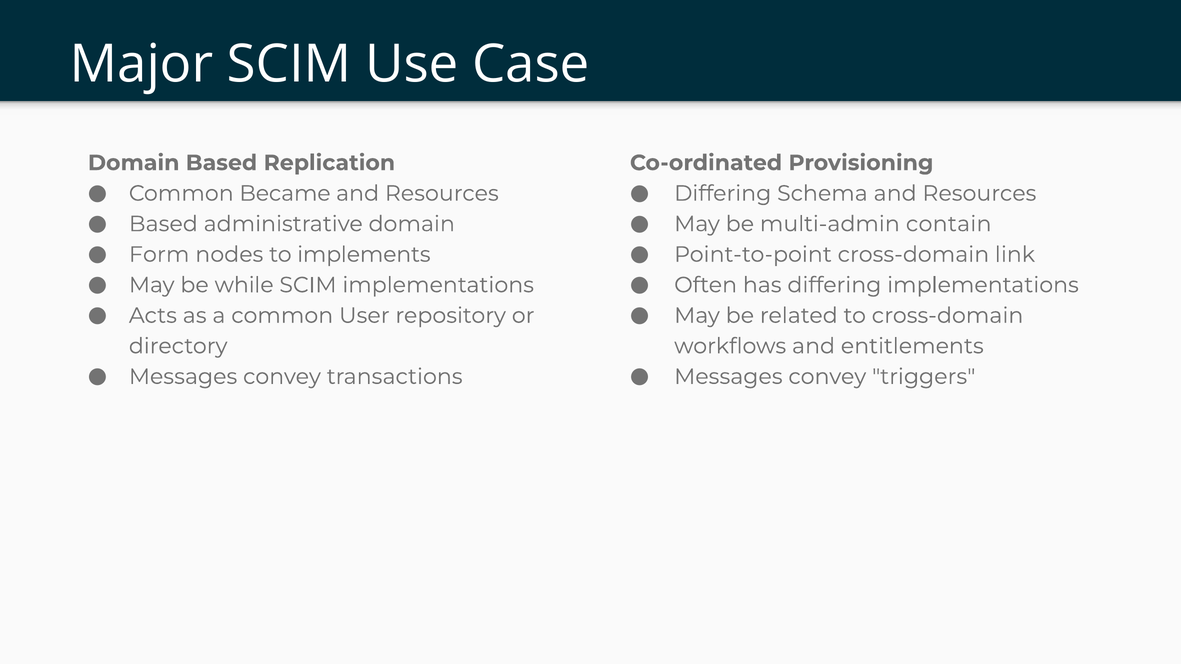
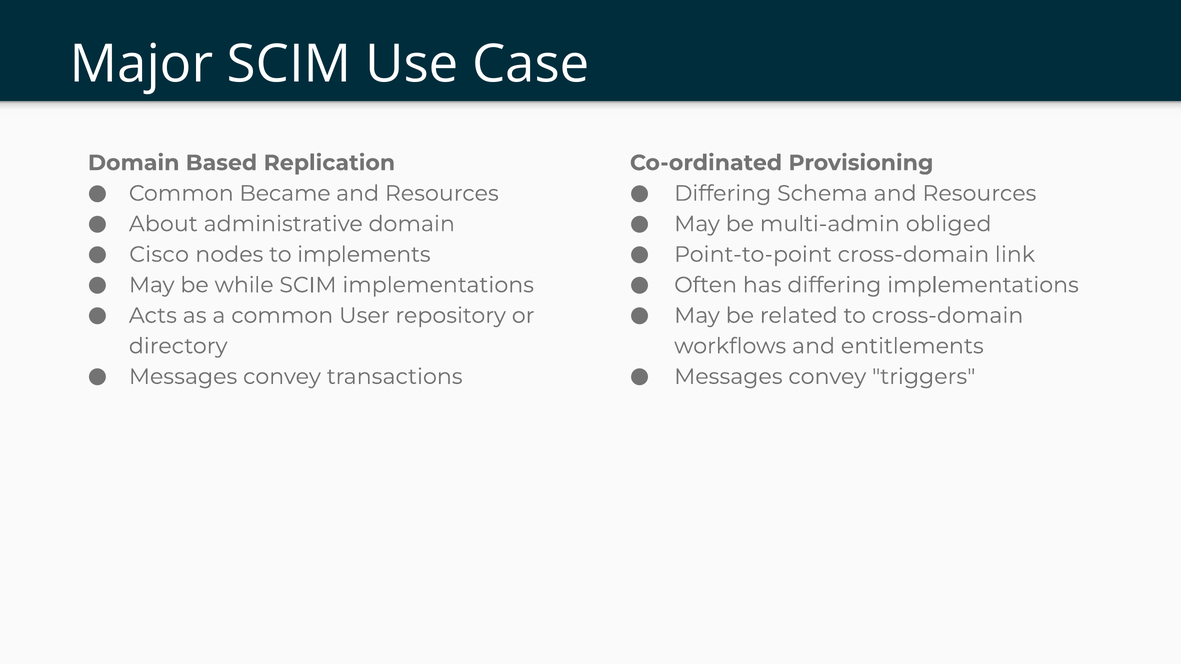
Based at (163, 224): Based -> About
contain: contain -> obliged
Form: Form -> Cisco
